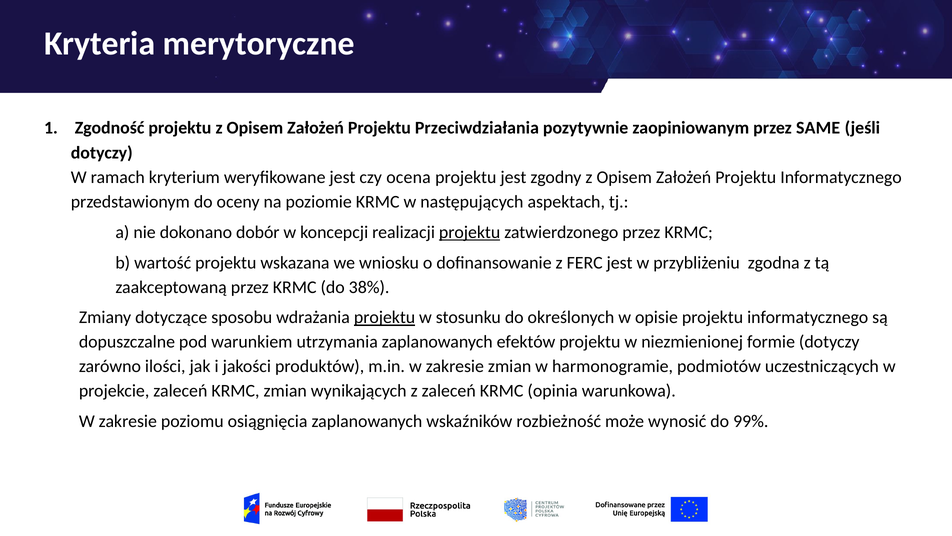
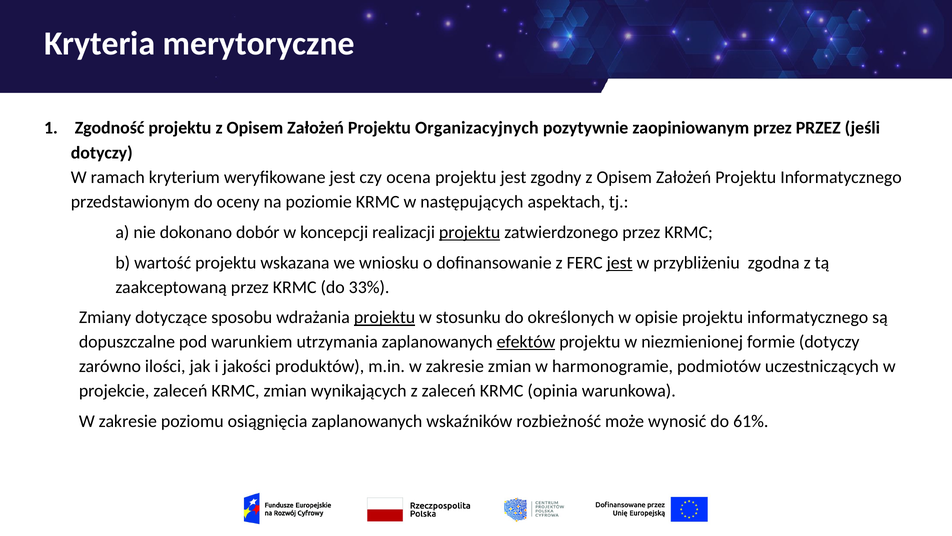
Przeciwdziałania: Przeciwdziałania -> Organizacyjnych
przez SAME: SAME -> PRZEZ
jest at (620, 263) underline: none -> present
38%: 38% -> 33%
efektów underline: none -> present
99%: 99% -> 61%
